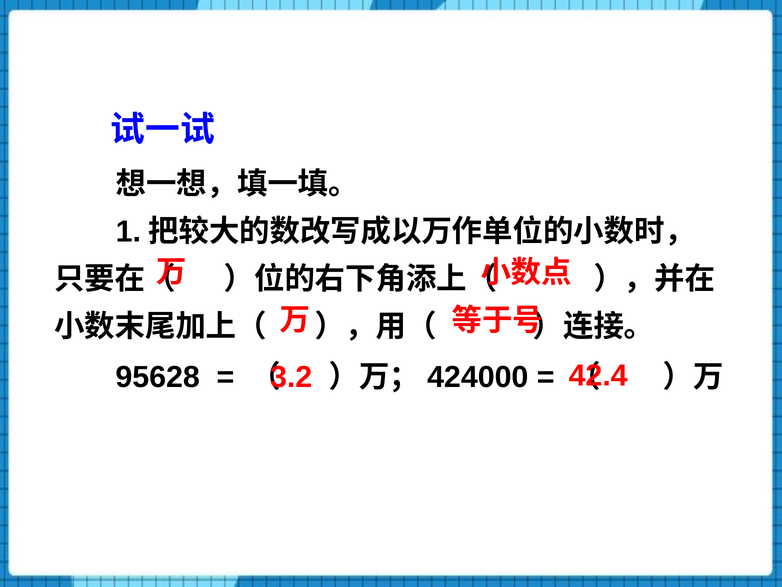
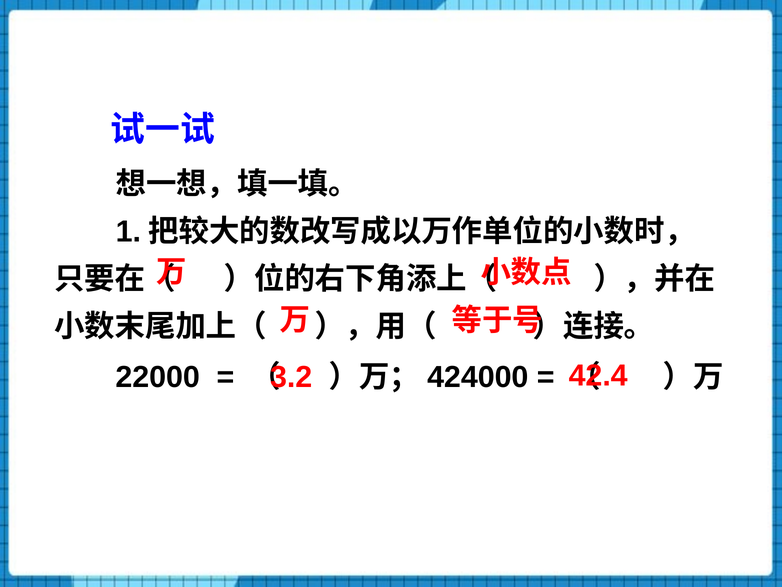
95628: 95628 -> 22000
